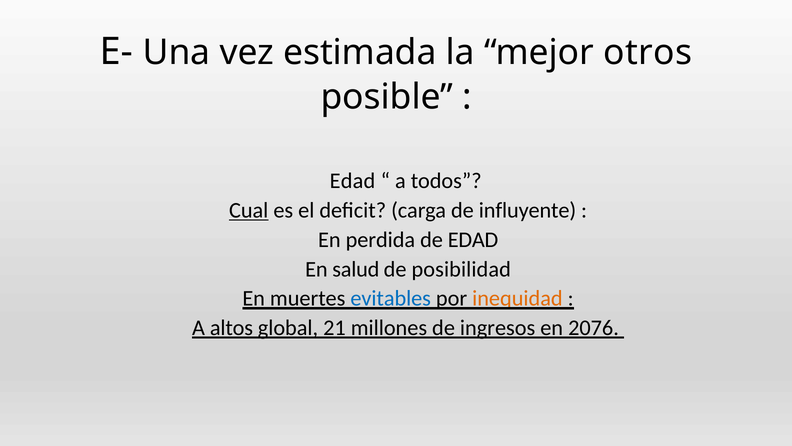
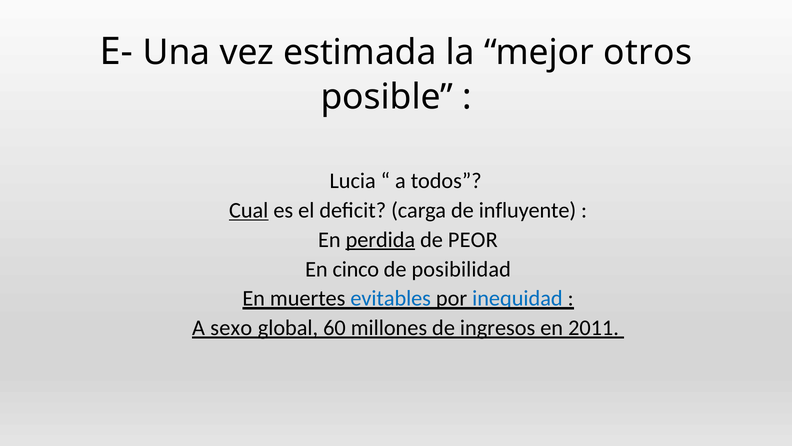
Edad at (352, 181): Edad -> Lucia
perdida underline: none -> present
de EDAD: EDAD -> PEOR
salud: salud -> cinco
inequidad colour: orange -> blue
altos: altos -> sexo
21: 21 -> 60
2076: 2076 -> 2011
